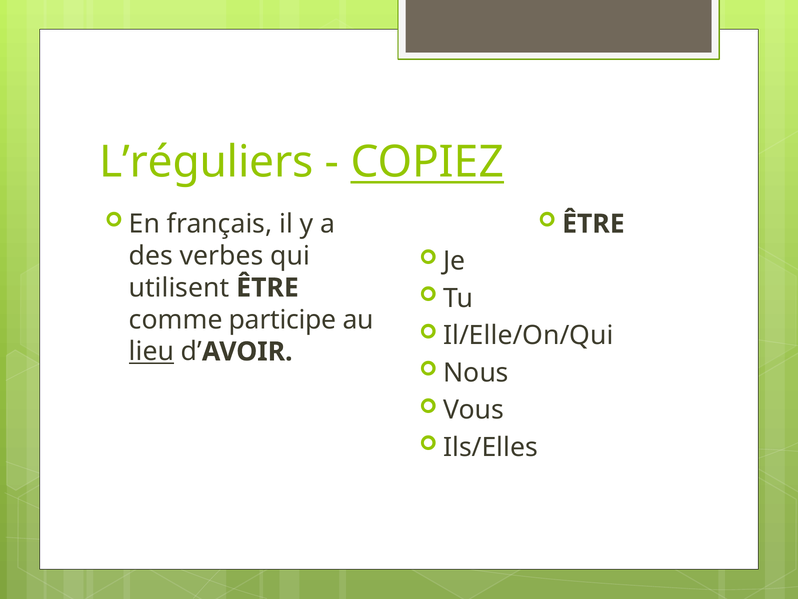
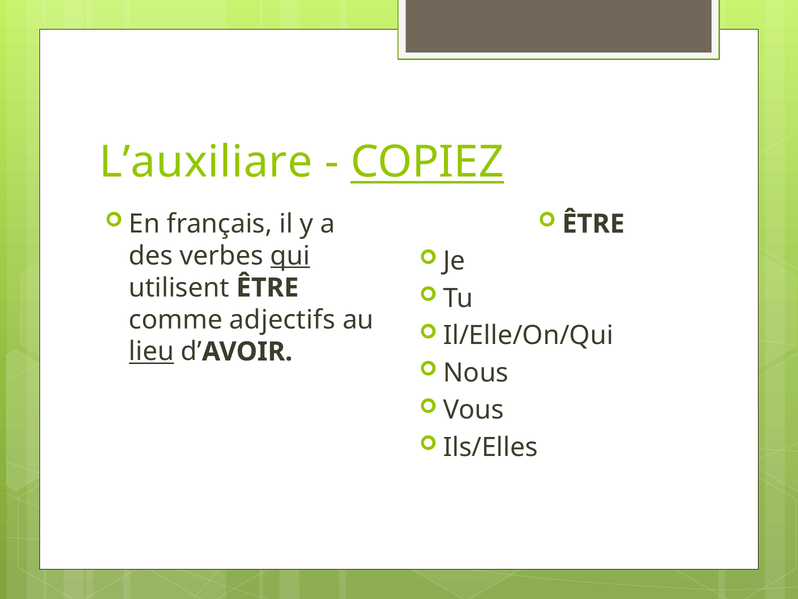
L’réguliers: L’réguliers -> L’auxiliare
qui underline: none -> present
participe: participe -> adjectifs
